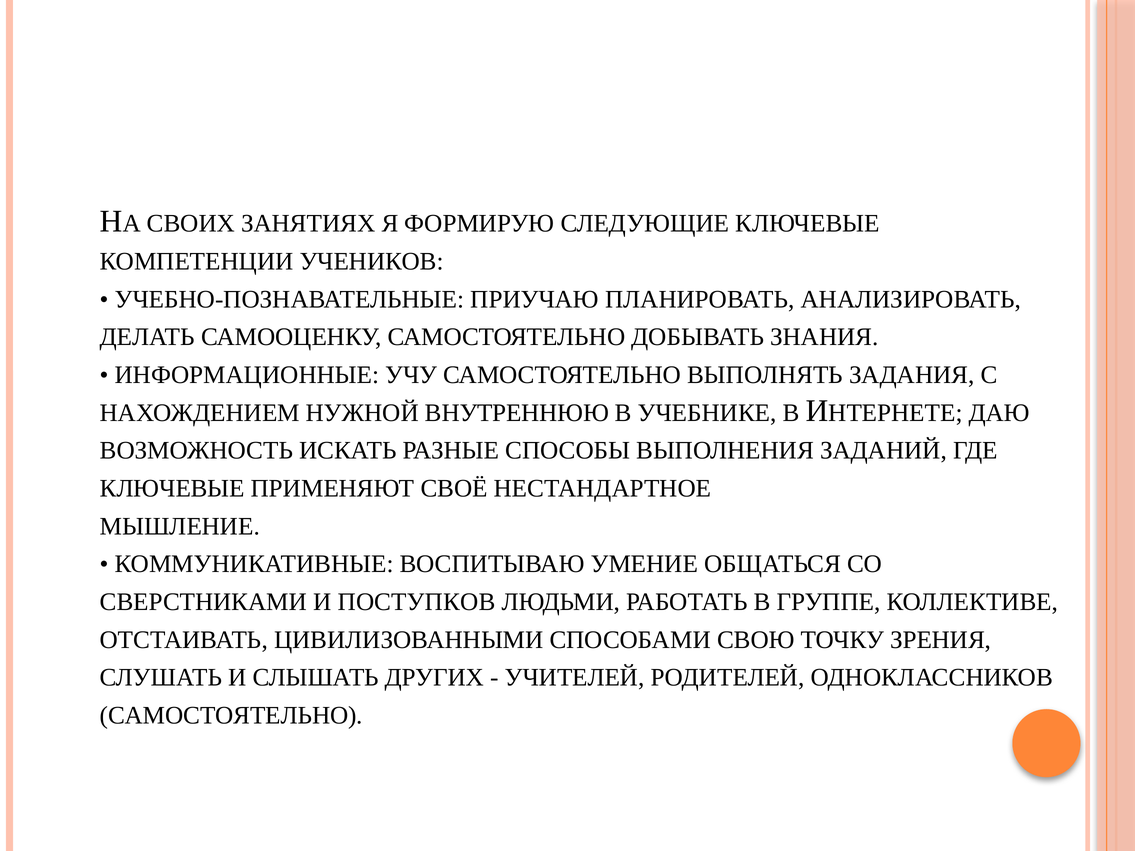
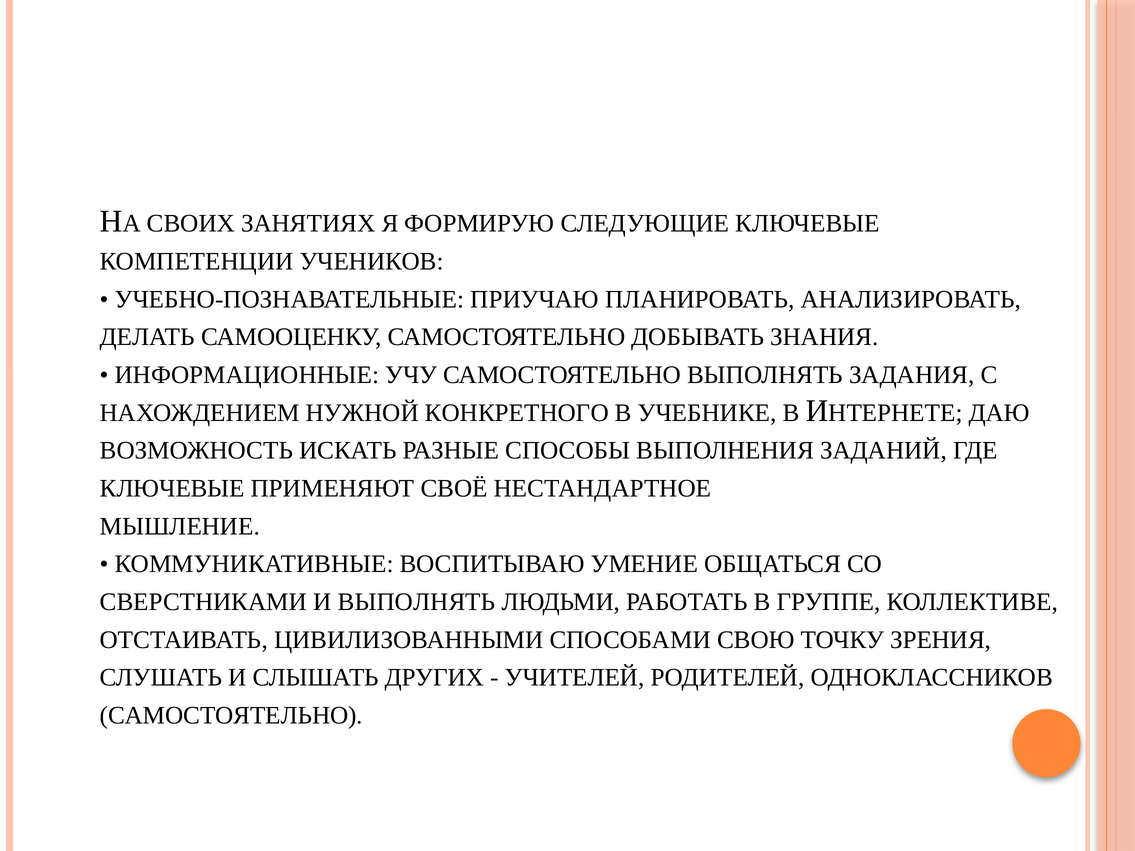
ВНУТРЕННЮЮ: ВНУТРЕННЮЮ -> КОНКРЕТНОГО
И ПОСТУПКОВ: ПОСТУПКОВ -> ВЫПОЛНЯТЬ
